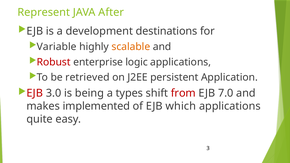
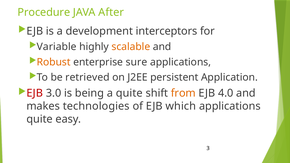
Represent: Represent -> Procedure
destinations: destinations -> interceptors
Robust colour: red -> orange
logic: logic -> sure
a types: types -> quite
from colour: red -> orange
7.0: 7.0 -> 4.0
implemented: implemented -> technologies
